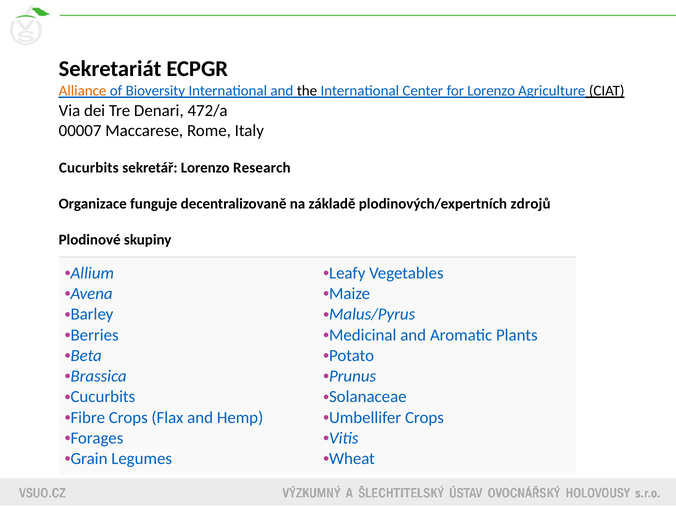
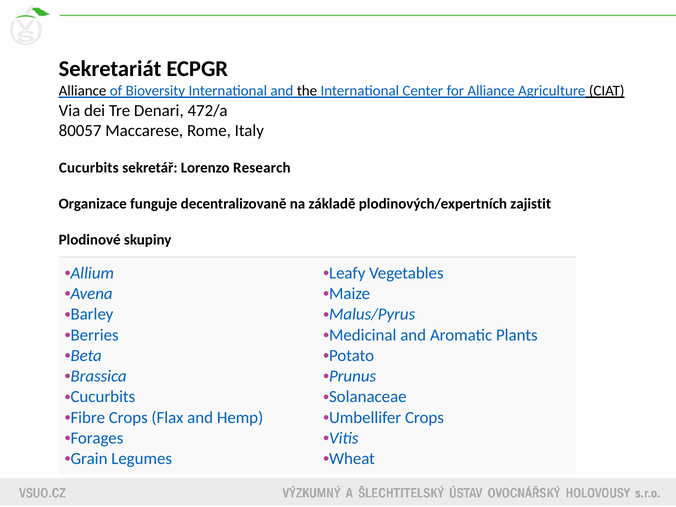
Alliance at (83, 91) colour: orange -> black
for Lorenzo: Lorenzo -> Alliance
00007: 00007 -> 80057
zdrojů: zdrojů -> zajistit
